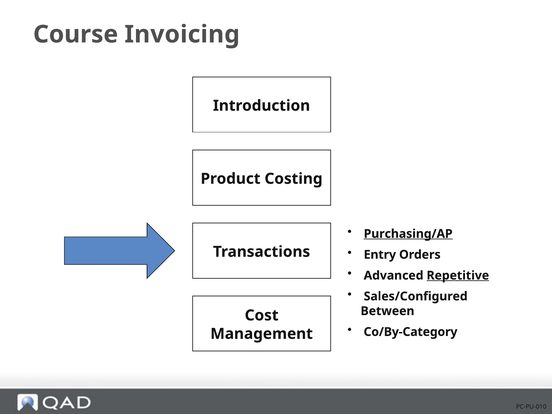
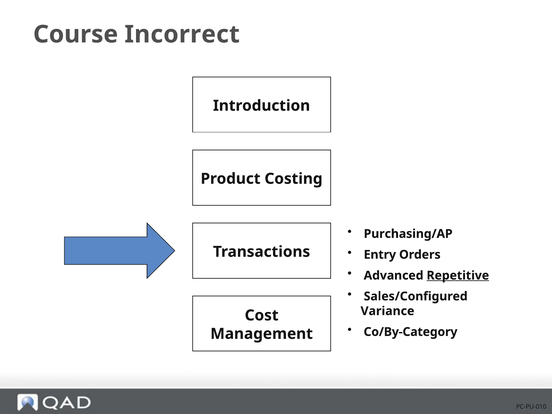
Invoicing: Invoicing -> Incorrect
Purchasing/AP underline: present -> none
Between: Between -> Variance
